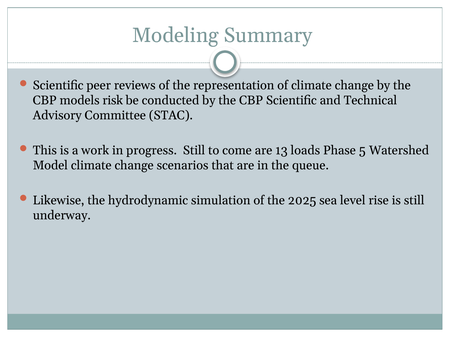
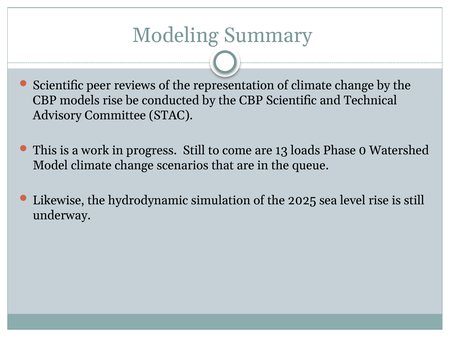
models risk: risk -> rise
5: 5 -> 0
